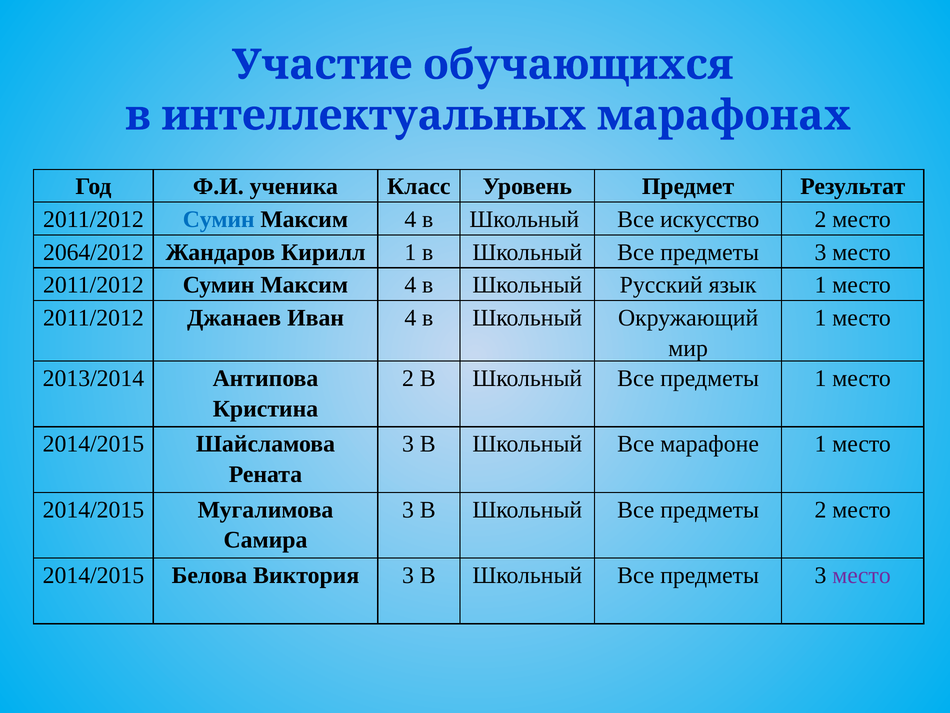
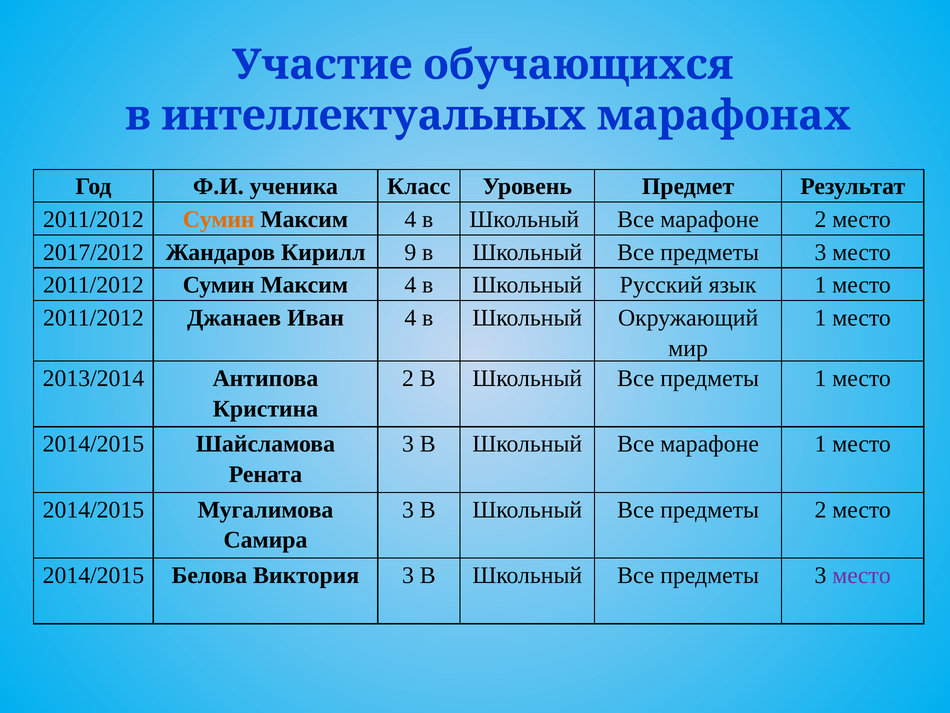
Сумин at (219, 219) colour: blue -> orange
искусство at (710, 219): искусство -> марафоне
2064/2012: 2064/2012 -> 2017/2012
Кирилл 1: 1 -> 9
